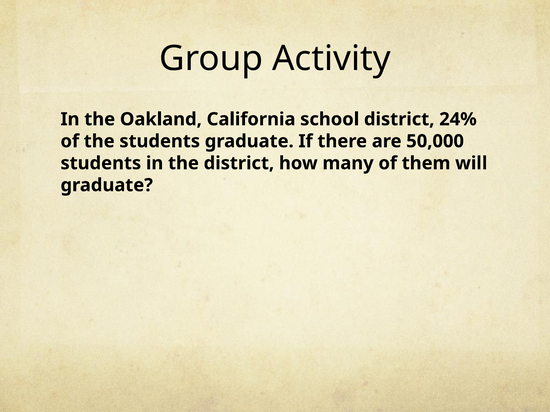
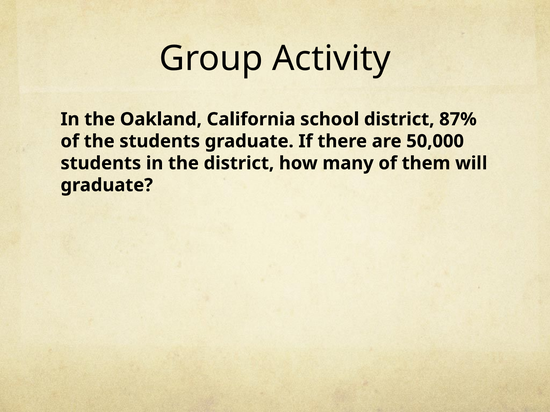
24%: 24% -> 87%
